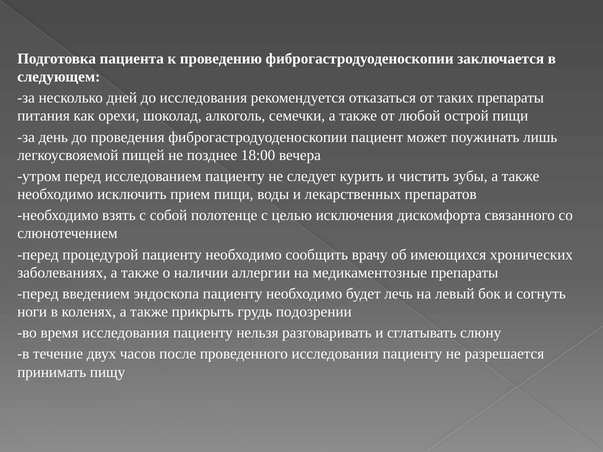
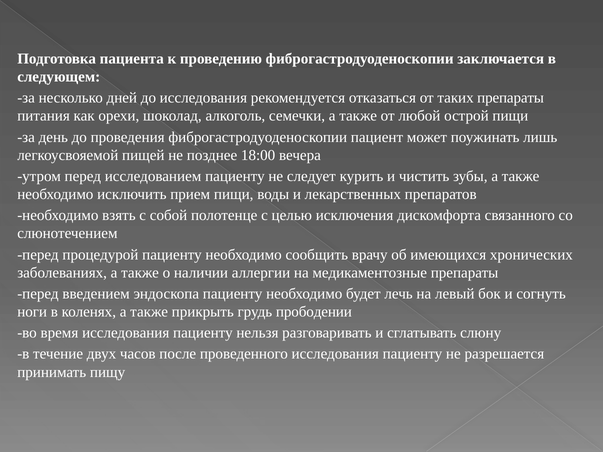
подозрении: подозрении -> прободении
